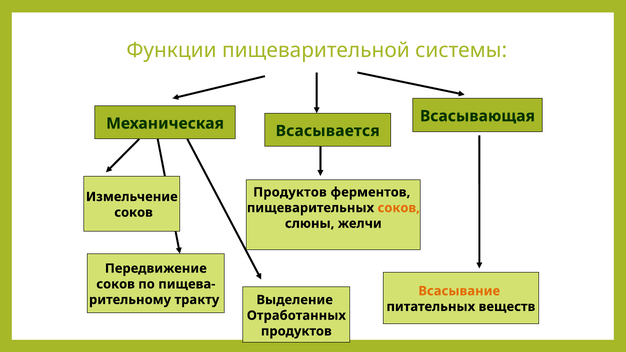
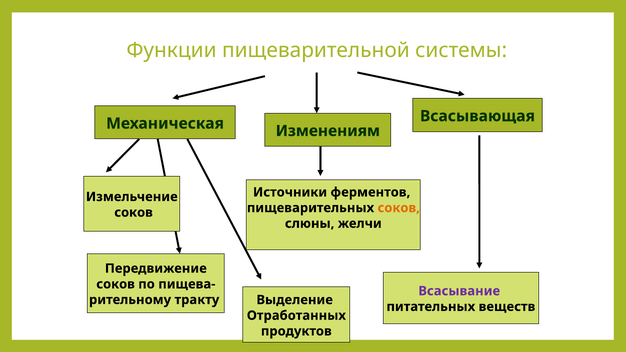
Всасывается: Всасывается -> Изменениям
Продуктов at (290, 192): Продуктов -> Источники
Всасывание colour: orange -> purple
